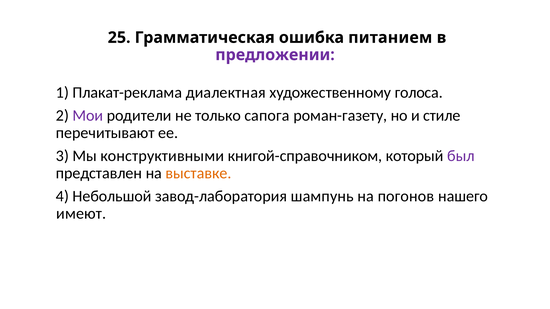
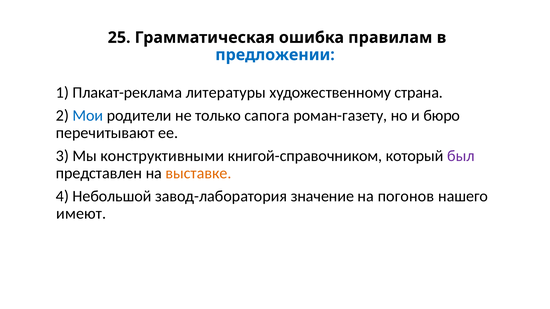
питанием: питанием -> правилам
предложении colour: purple -> blue
диалектная: диалектная -> литературы
голоса: голоса -> страна
Мои colour: purple -> blue
стиле: стиле -> бюро
шампунь: шампунь -> значение
